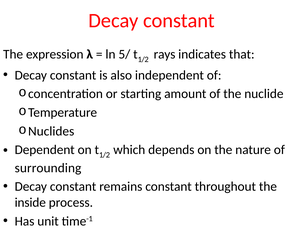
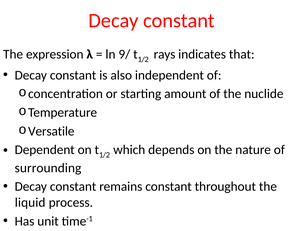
5/: 5/ -> 9/
Nuclides: Nuclides -> Versatile
inside: inside -> liquid
